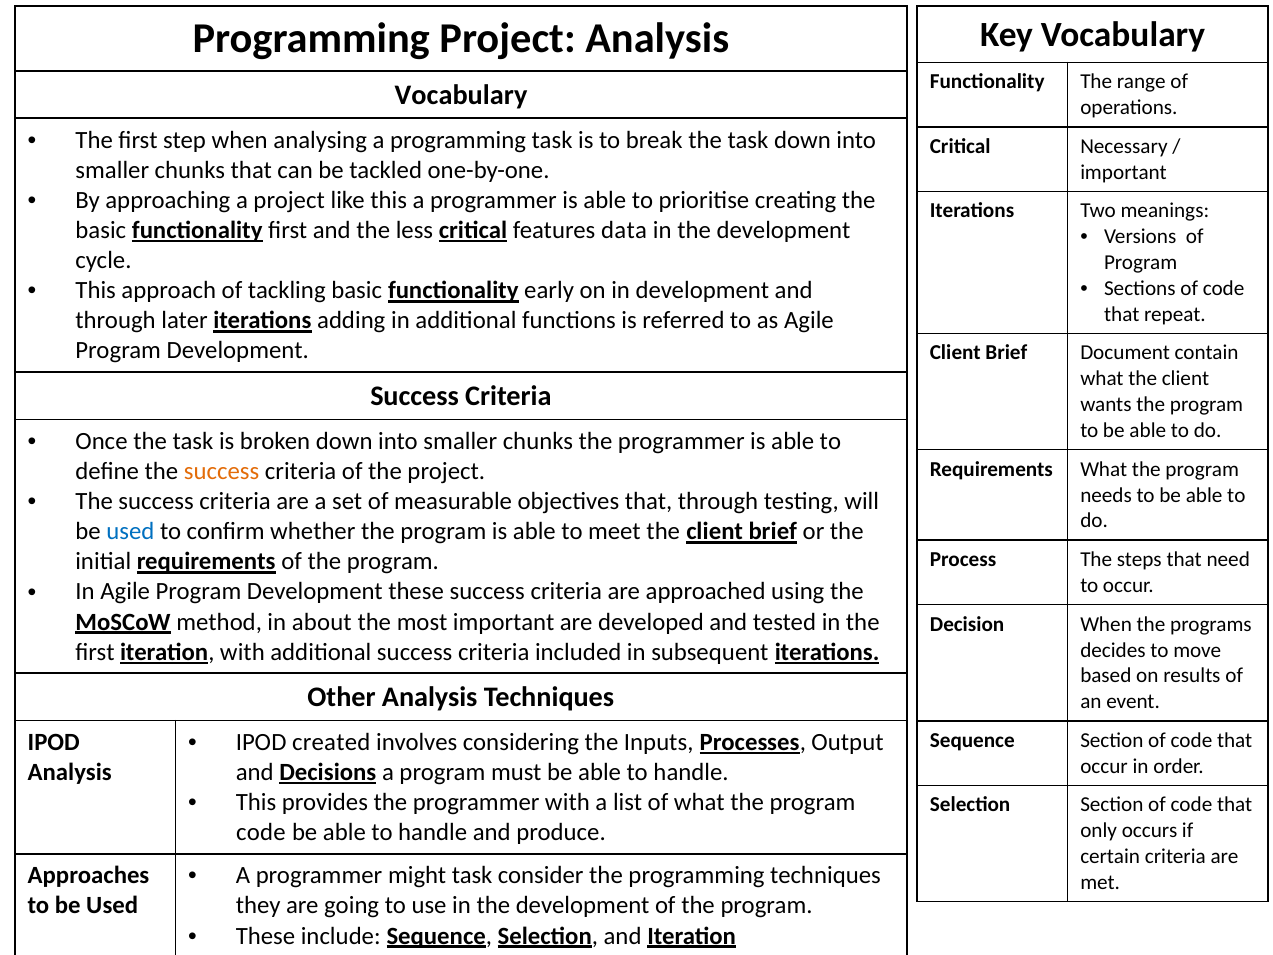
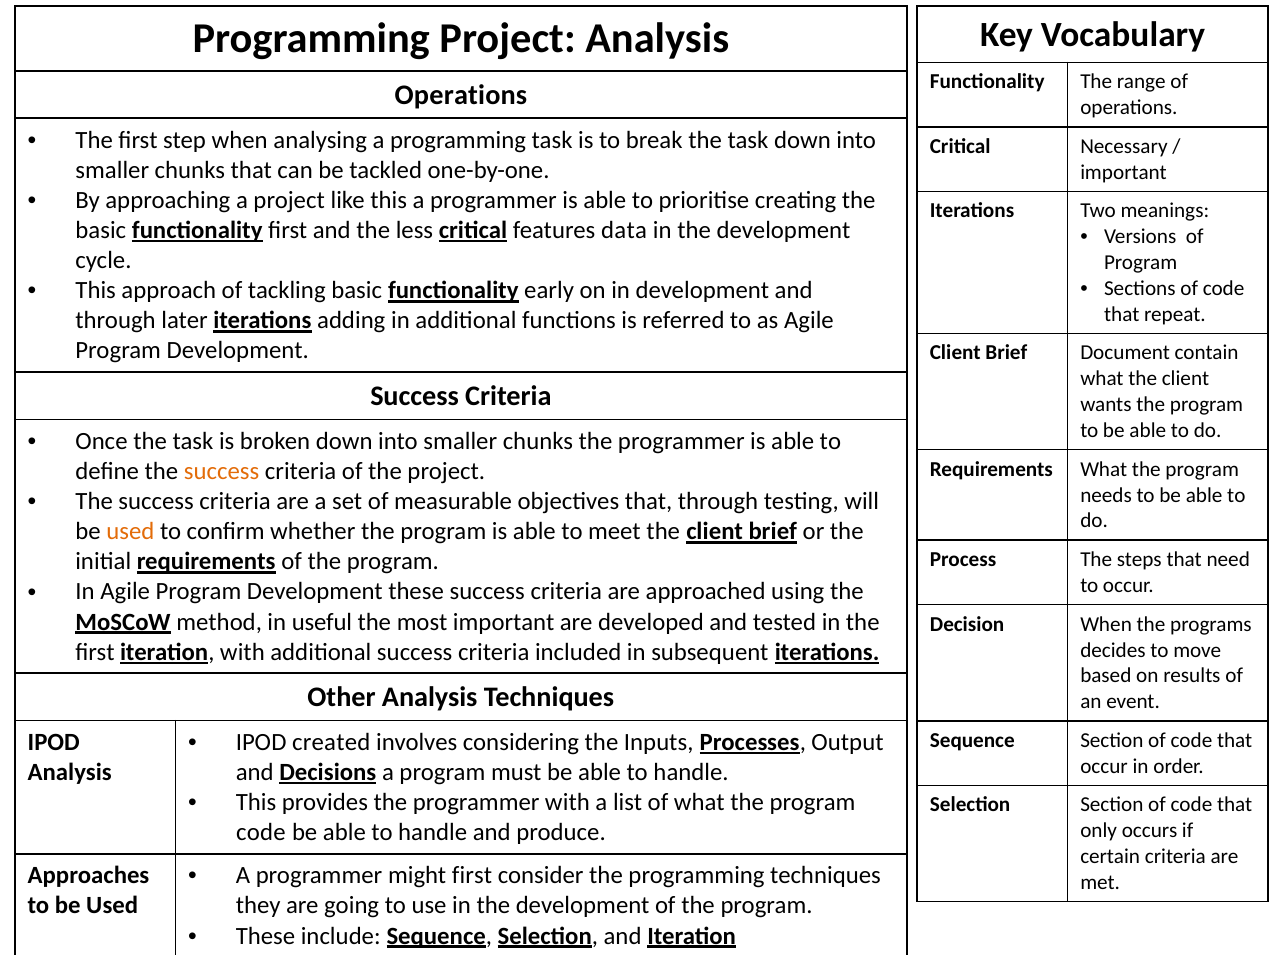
Vocabulary at (461, 95): Vocabulary -> Operations
used at (130, 531) colour: blue -> orange
about: about -> useful
might task: task -> first
